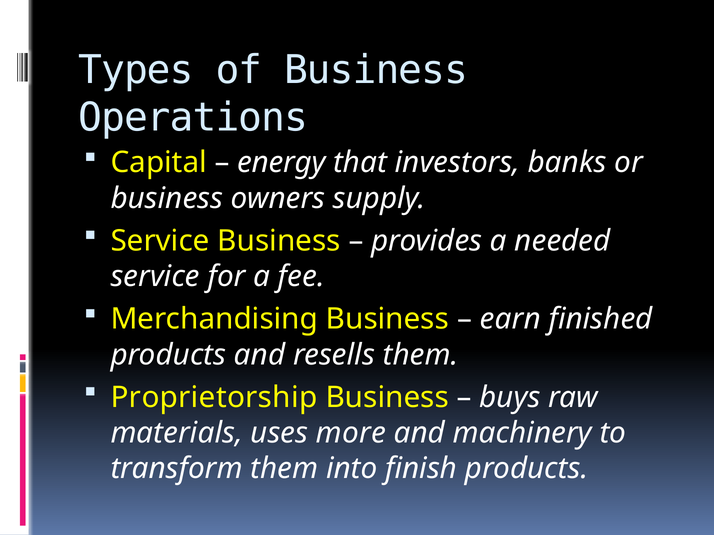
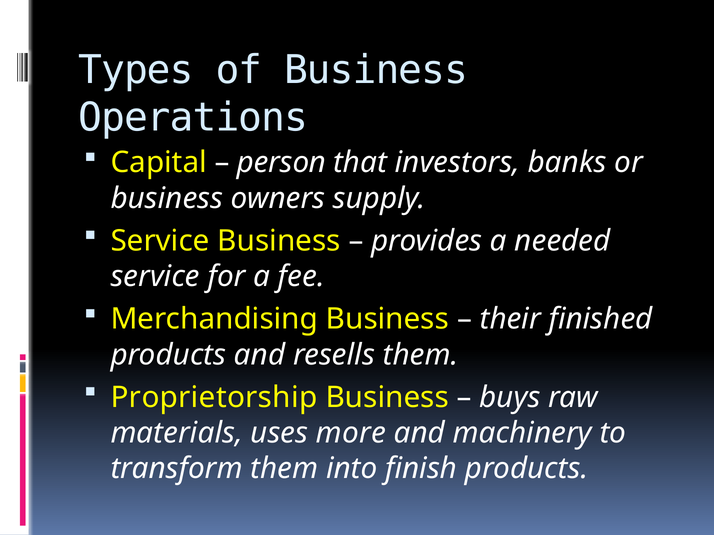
energy: energy -> person
earn: earn -> their
